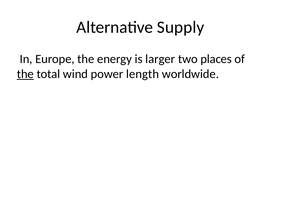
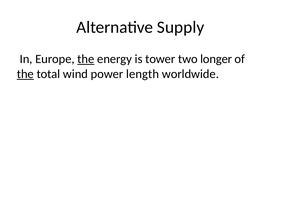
the at (86, 59) underline: none -> present
larger: larger -> tower
places: places -> longer
